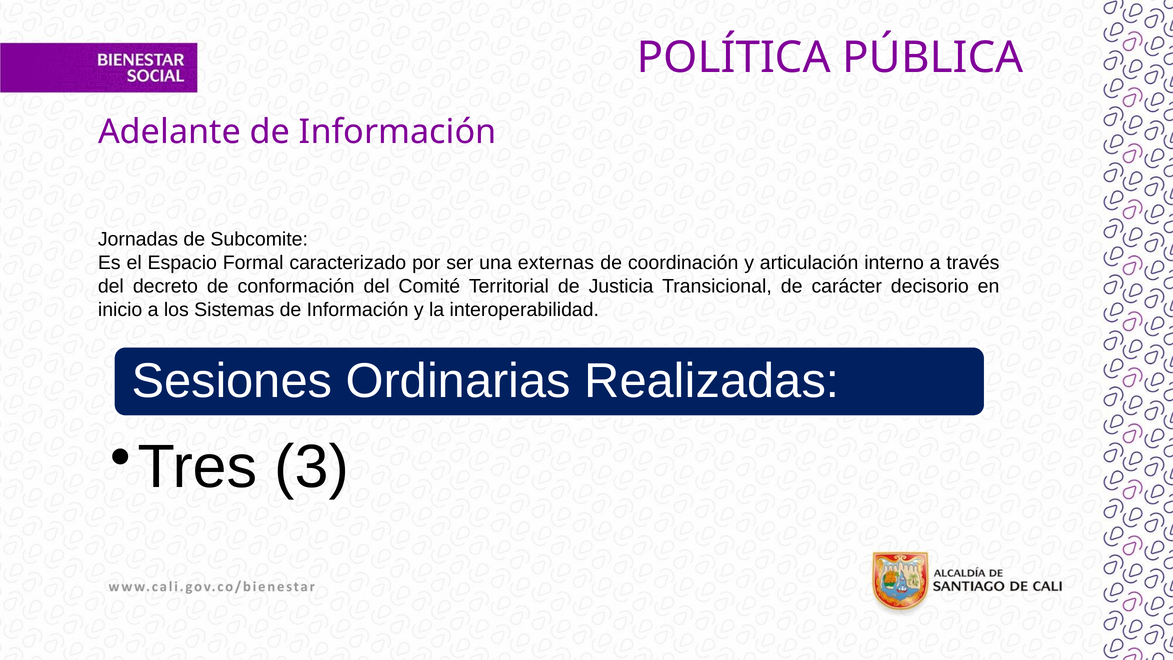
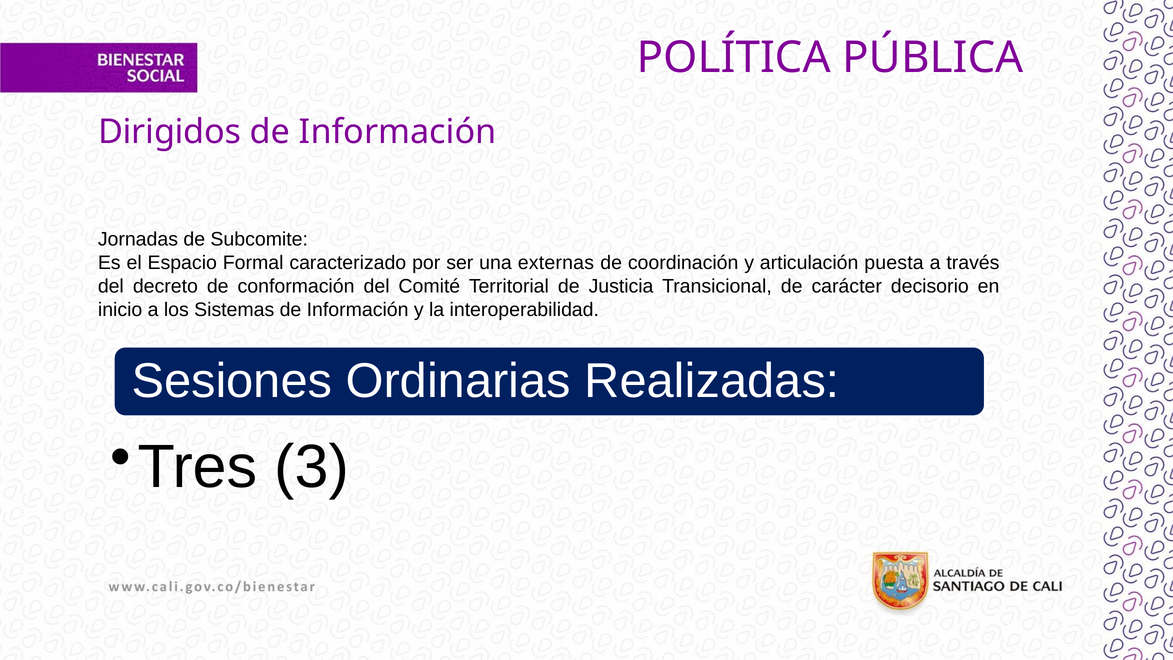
Adelante: Adelante -> Dirigidos
interno: interno -> puesta
